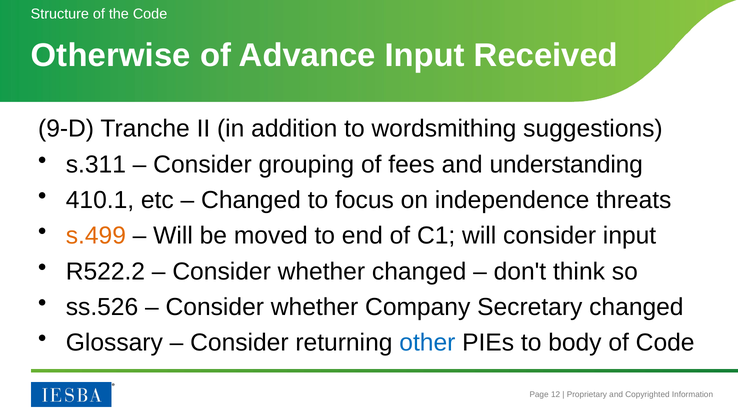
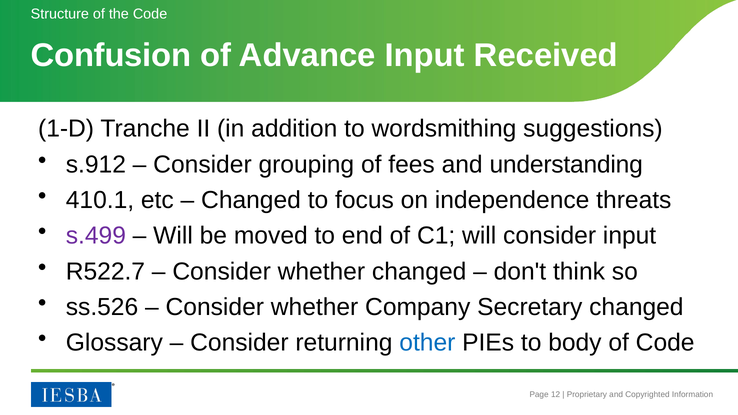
Otherwise: Otherwise -> Confusion
9-D: 9-D -> 1-D
s.311: s.311 -> s.912
s.499 colour: orange -> purple
R522.2: R522.2 -> R522.7
